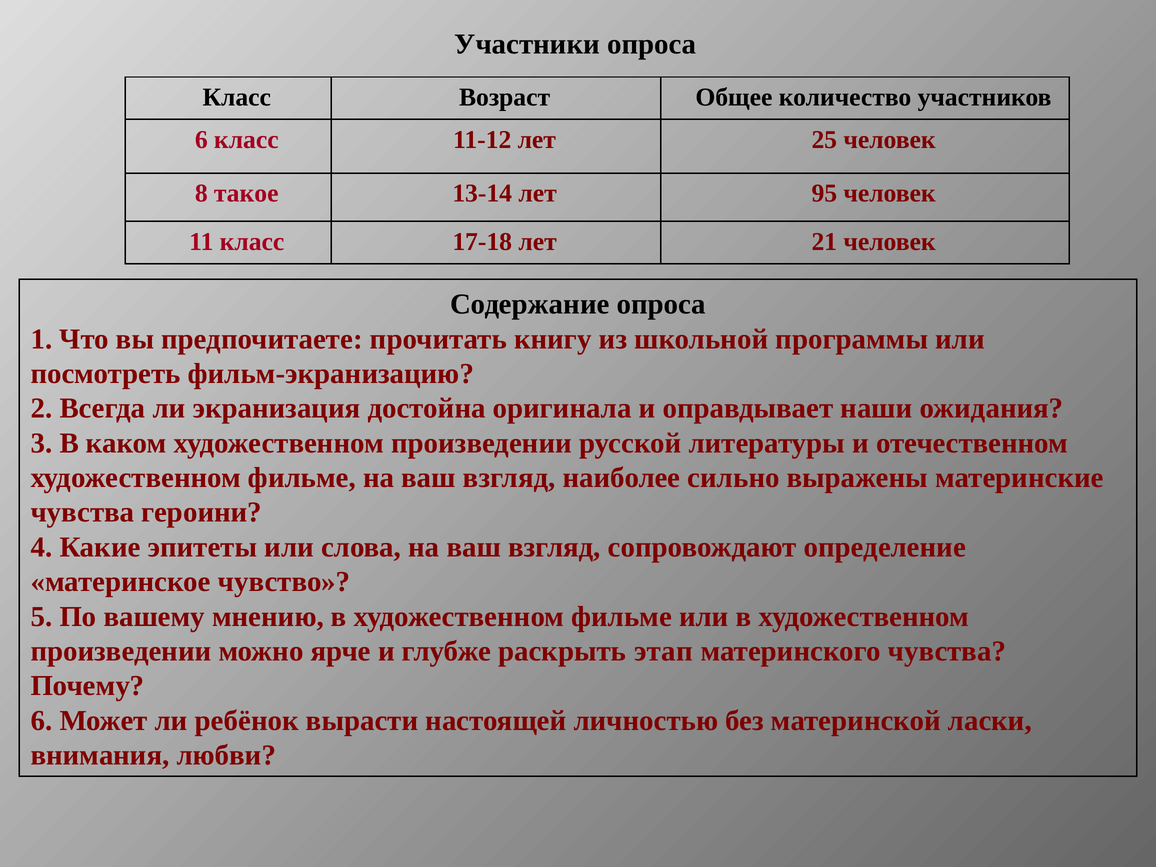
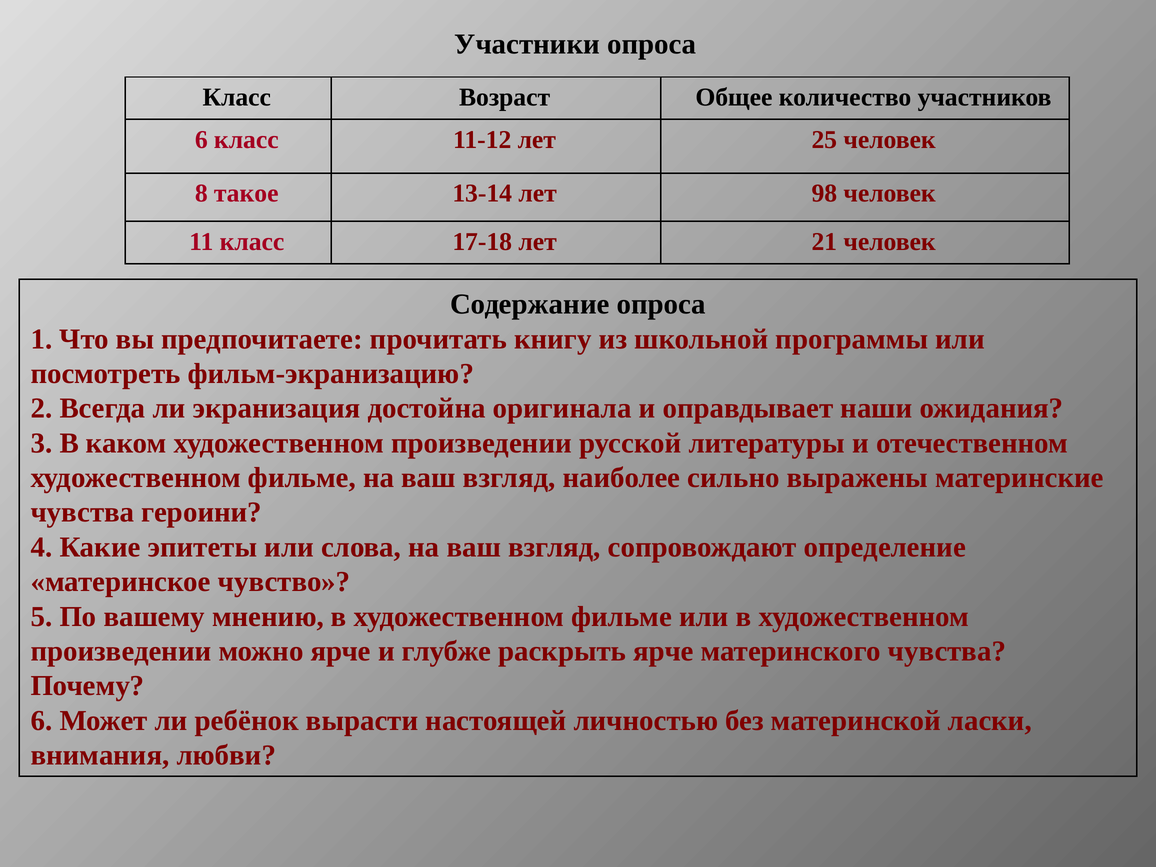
95: 95 -> 98
раскрыть этап: этап -> ярче
